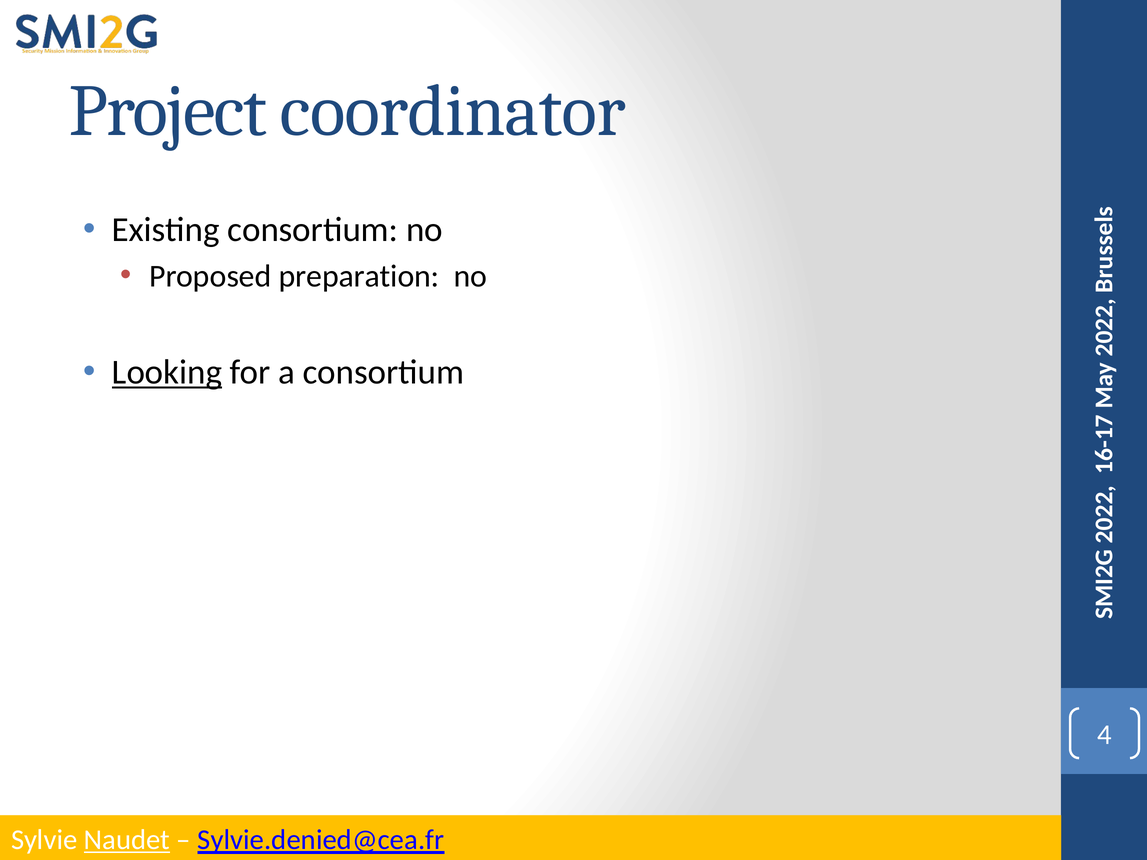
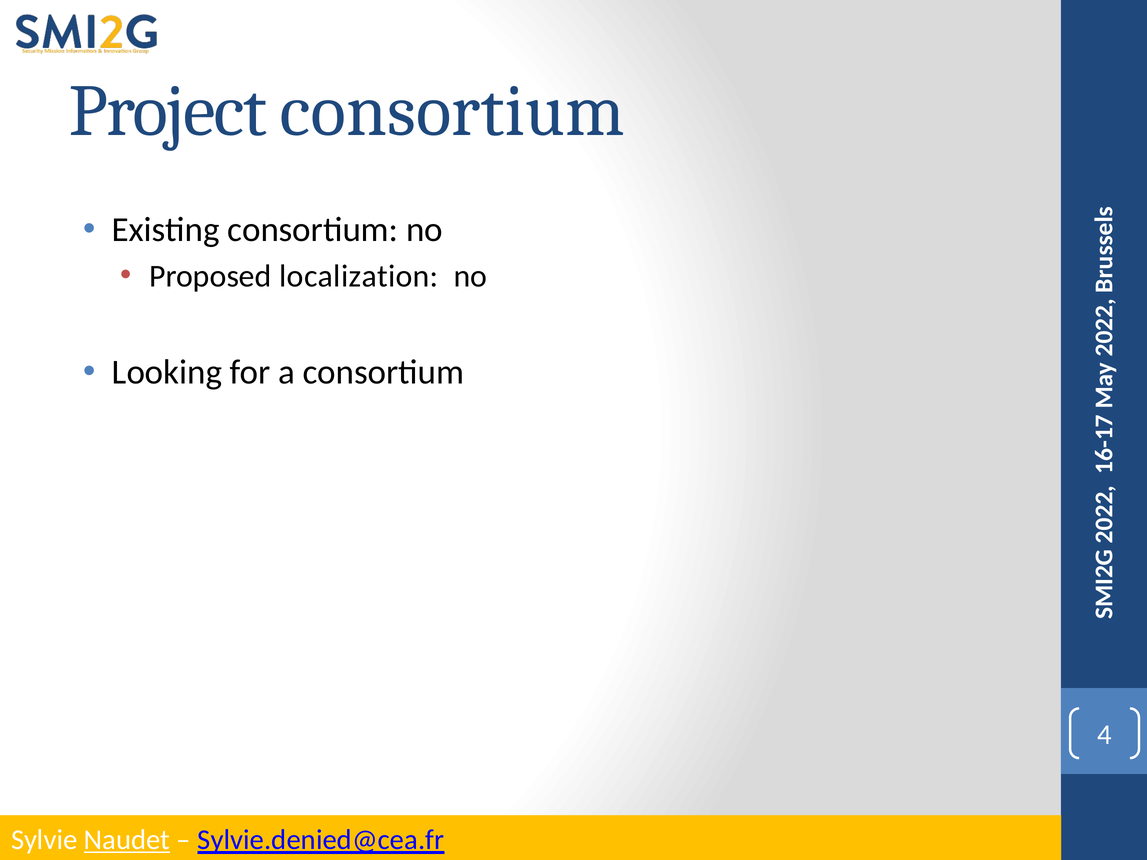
Project coordinator: coordinator -> consortium
preparation: preparation -> localization
Looking underline: present -> none
